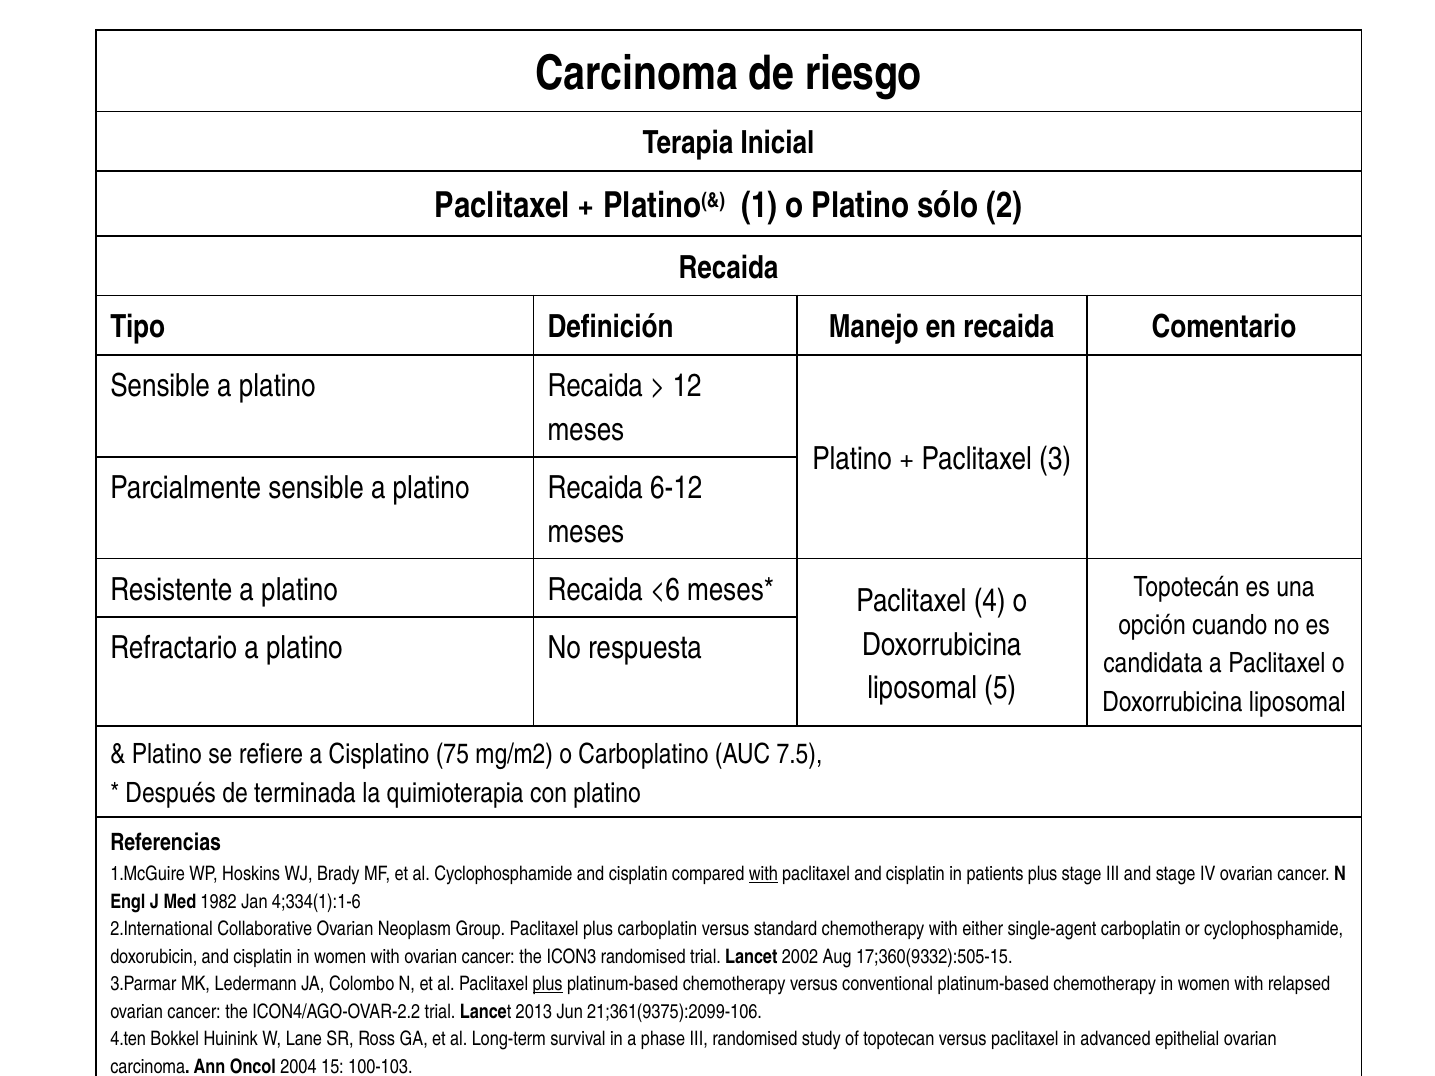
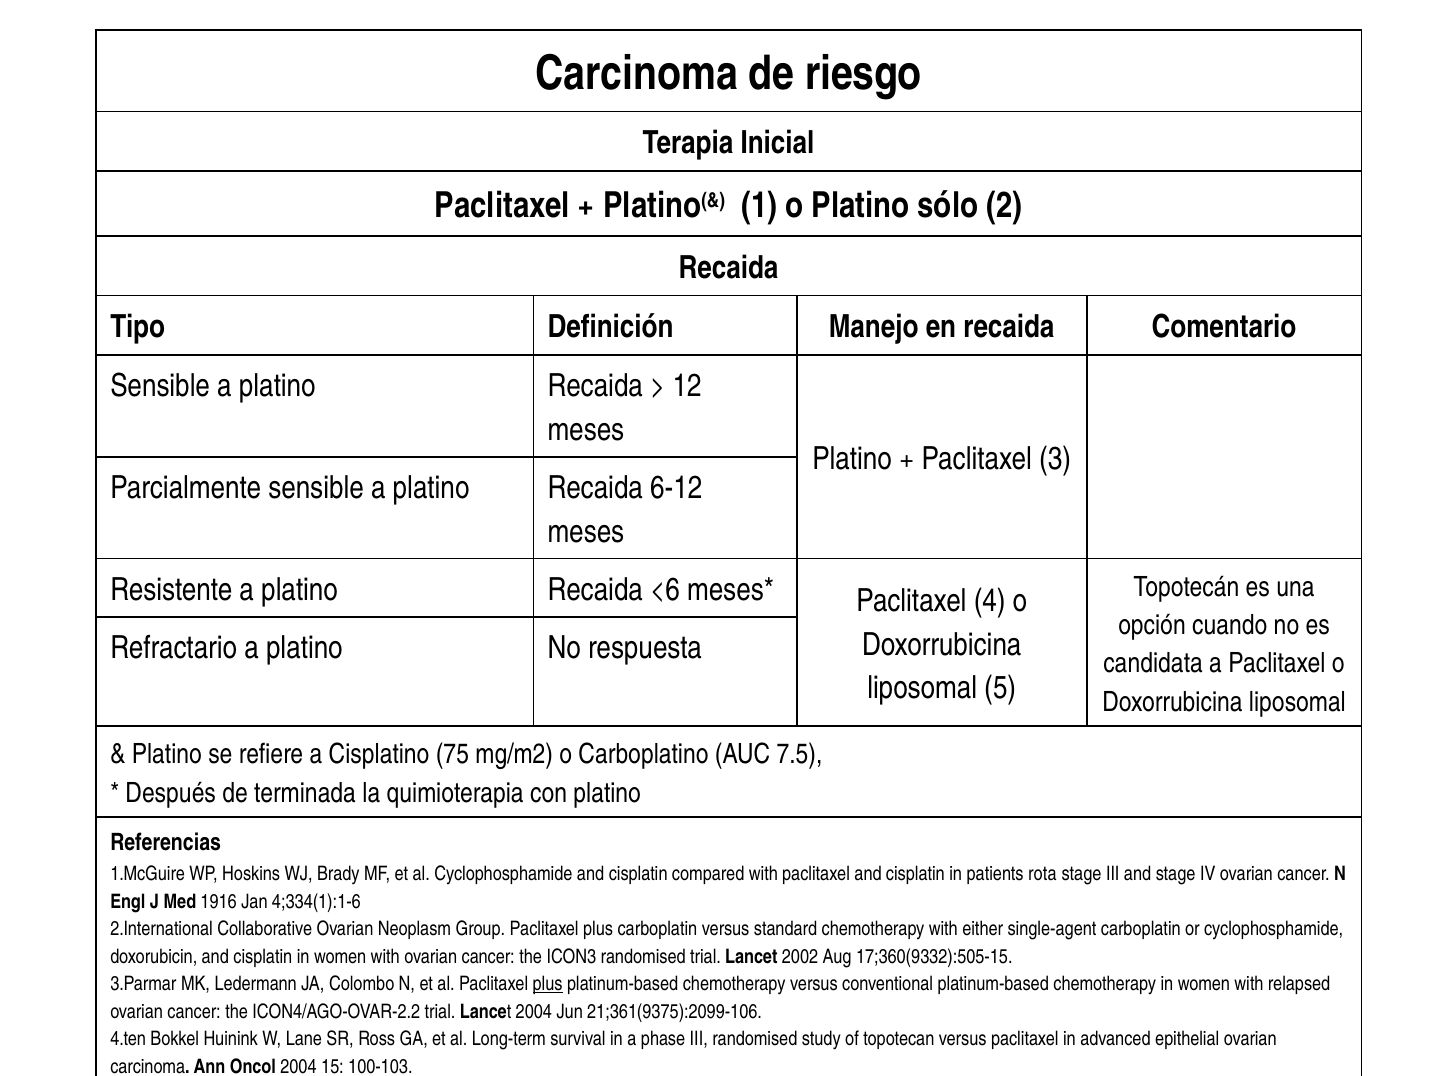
with at (763, 874) underline: present -> none
patients plus: plus -> rota
1982: 1982 -> 1916
Lancet 2013: 2013 -> 2004
